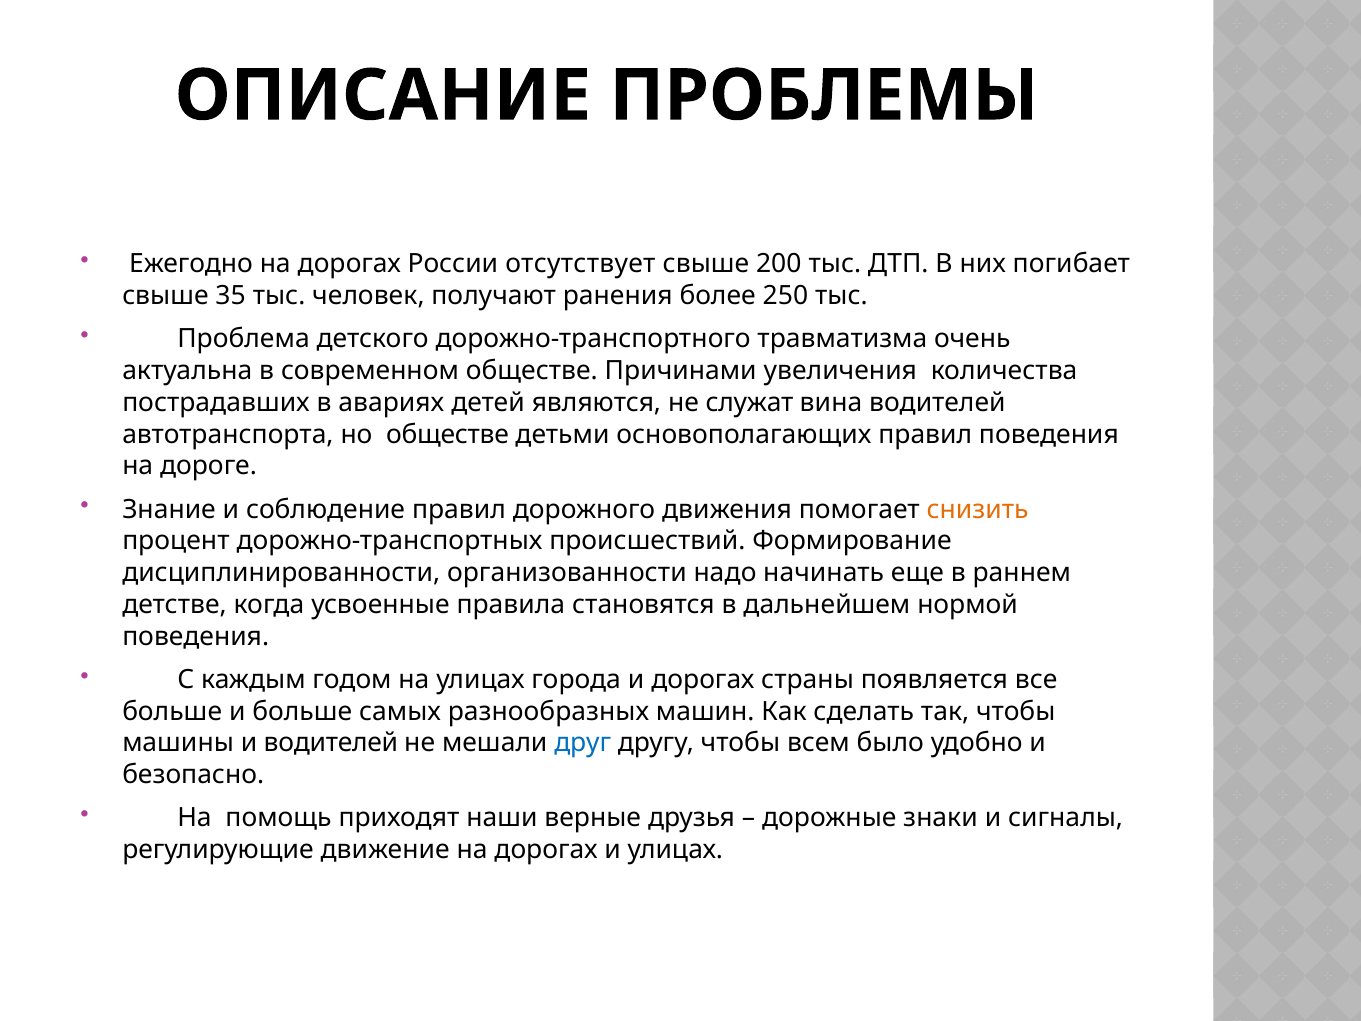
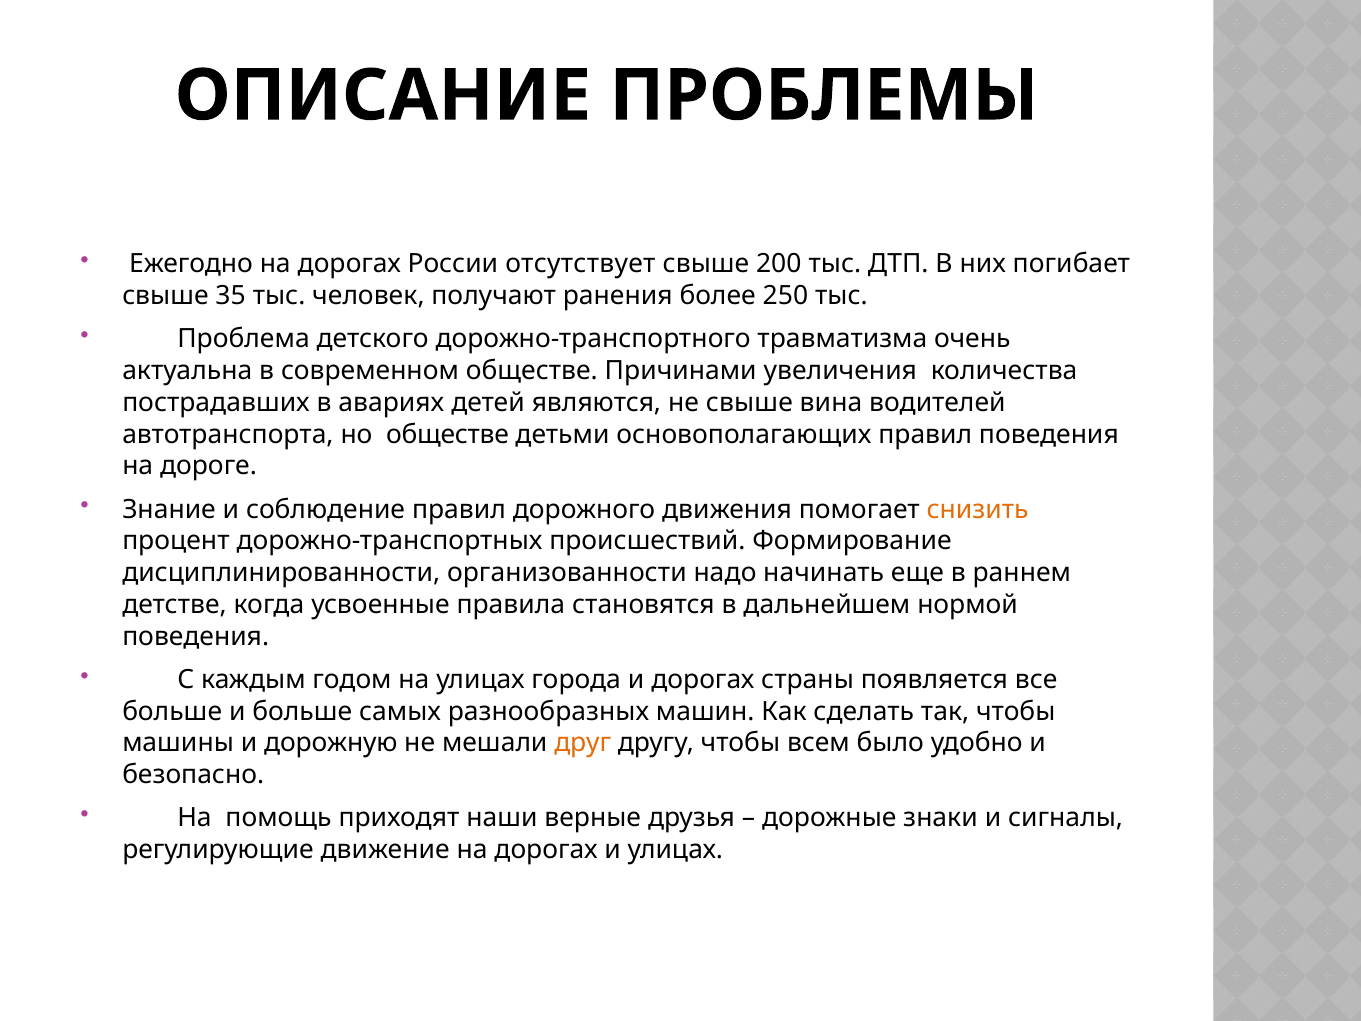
не служат: служат -> свыше
и водителей: водителей -> дорожную
друг colour: blue -> orange
